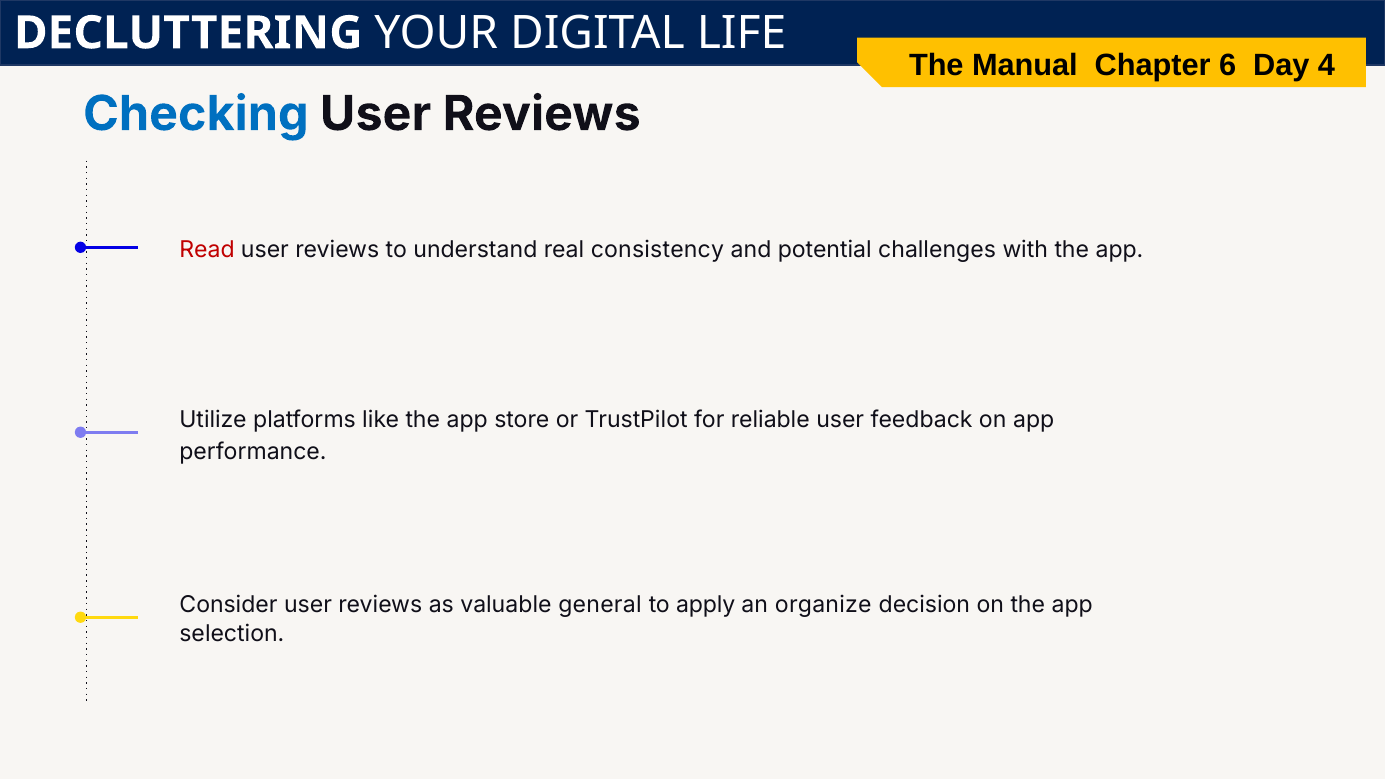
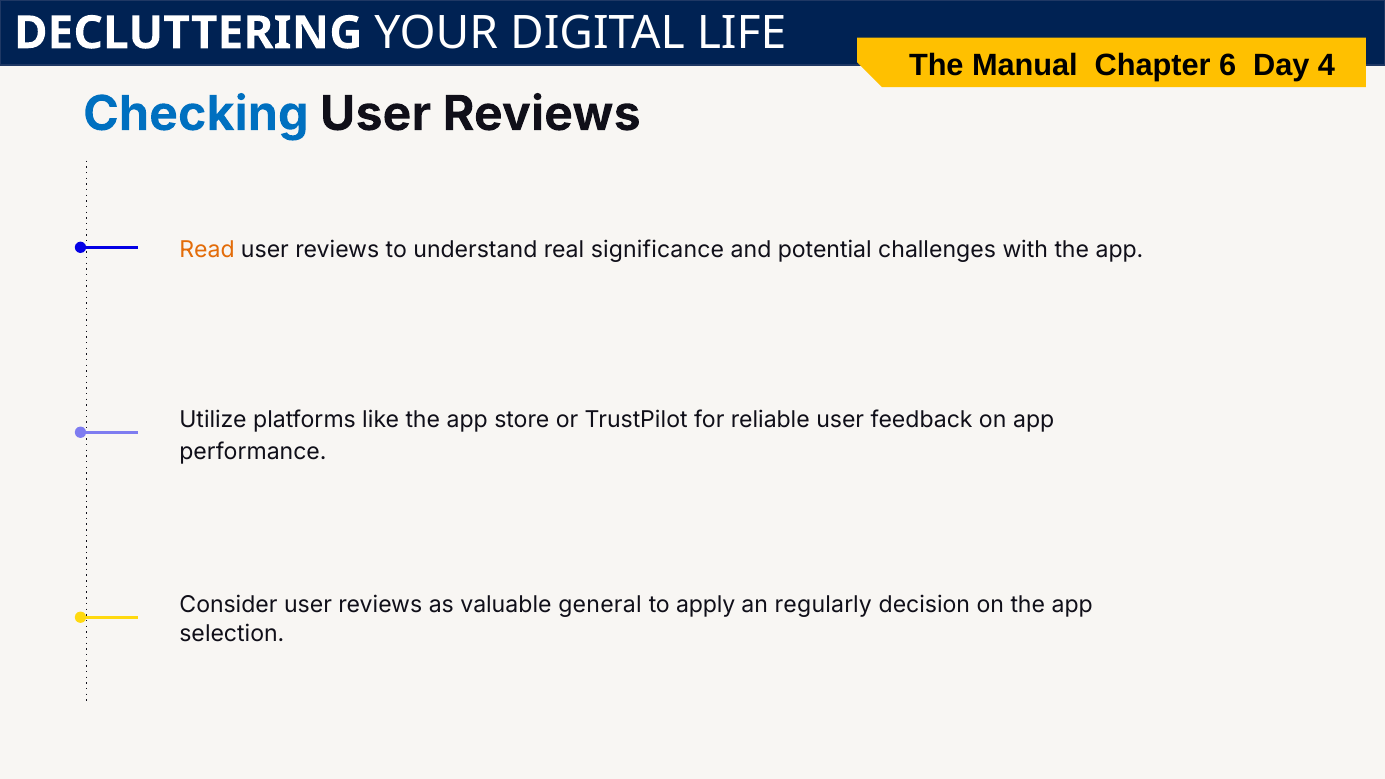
Read colour: red -> orange
consistency: consistency -> significance
organize: organize -> regularly
